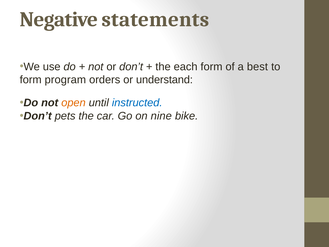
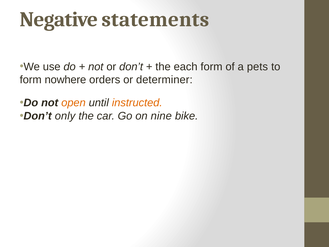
best: best -> pets
program: program -> nowhere
understand: understand -> determiner
instructed colour: blue -> orange
pets: pets -> only
